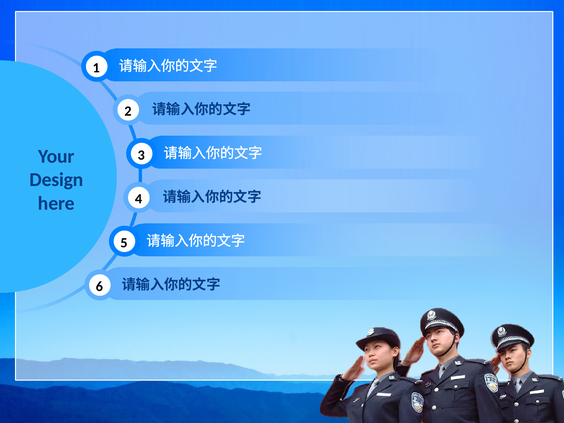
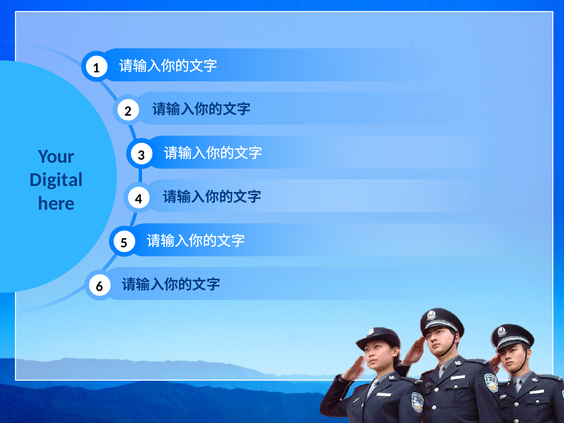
Design: Design -> Digital
